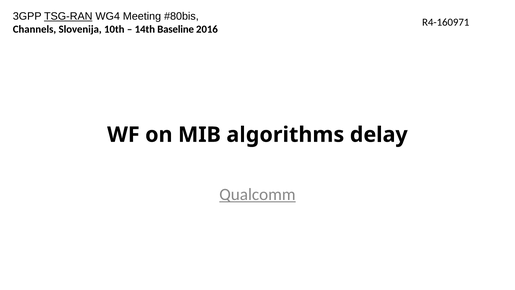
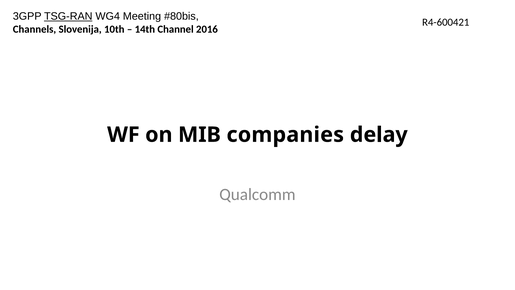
R4-160971: R4-160971 -> R4-600421
Baseline: Baseline -> Channel
algorithms: algorithms -> companies
Qualcomm underline: present -> none
